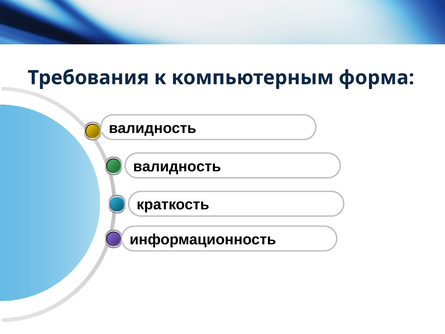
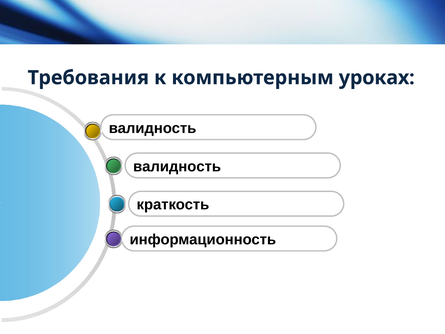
форма: форма -> уроках
